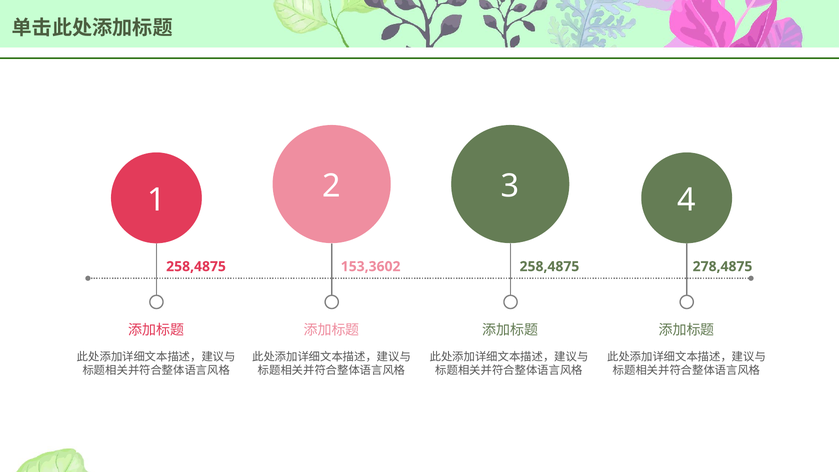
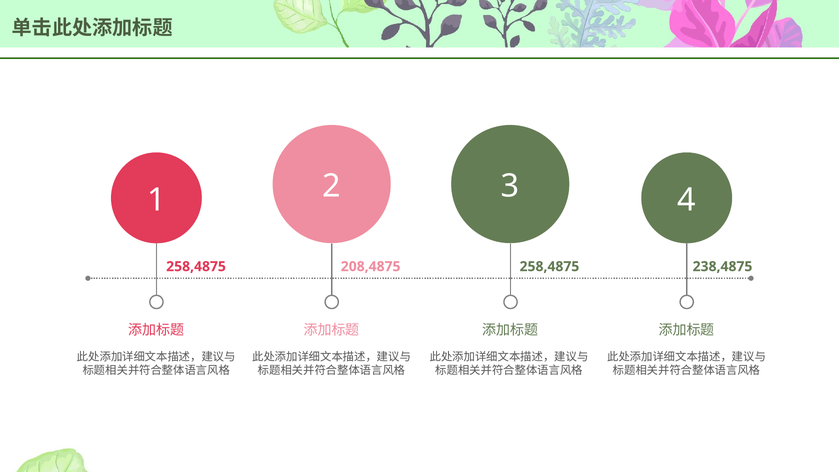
153,3602: 153,3602 -> 208,4875
278,4875: 278,4875 -> 238,4875
